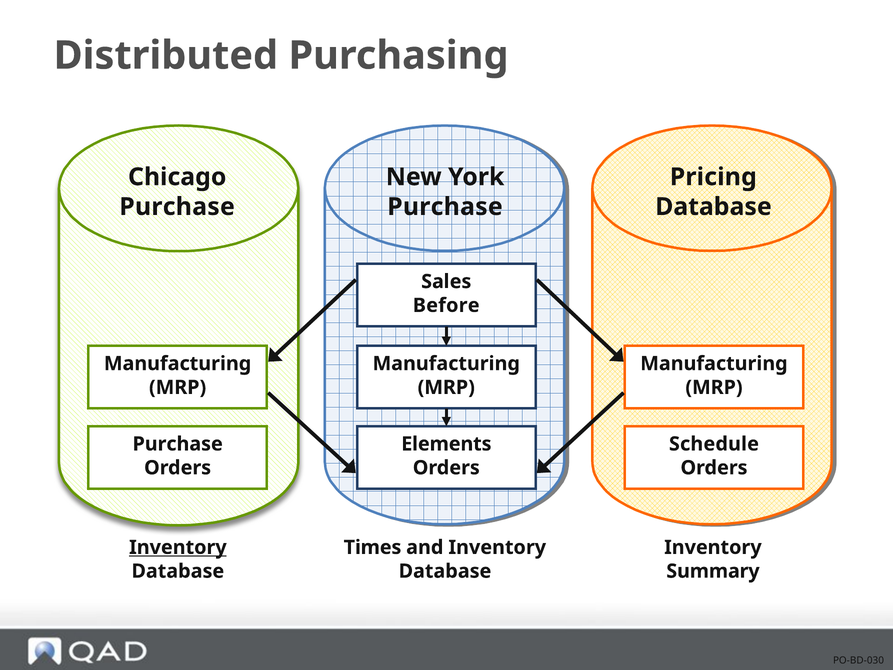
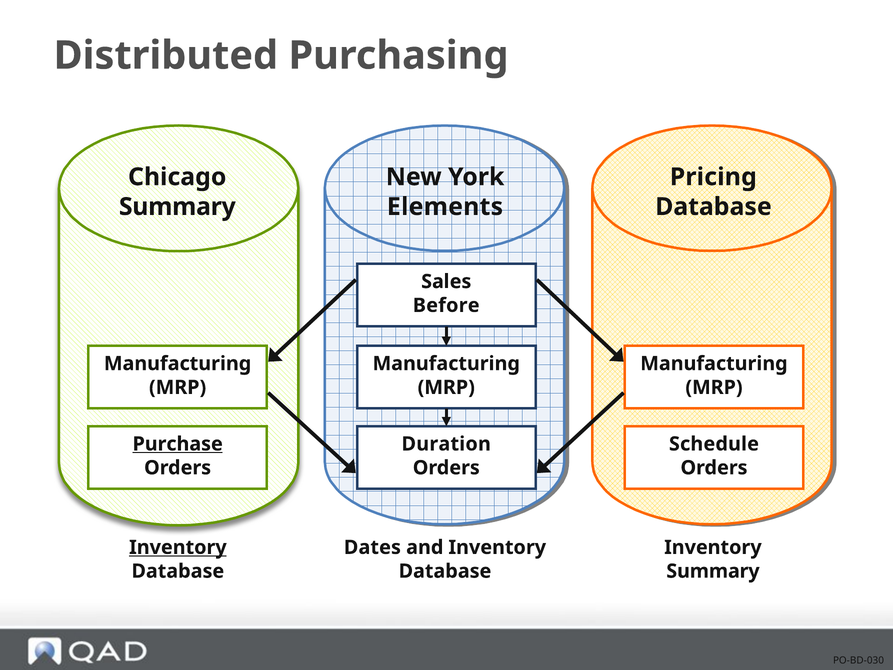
Purchase at (177, 207): Purchase -> Summary
Purchase at (445, 207): Purchase -> Elements
Purchase at (178, 444) underline: none -> present
Elements: Elements -> Duration
Times: Times -> Dates
